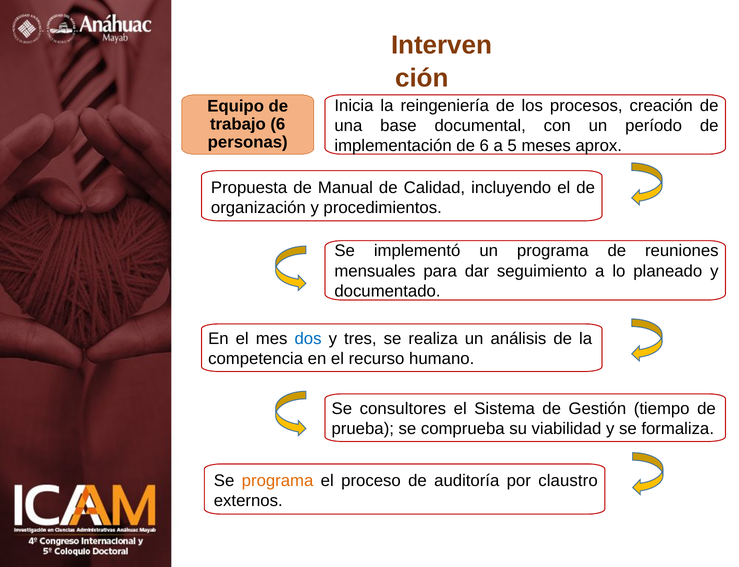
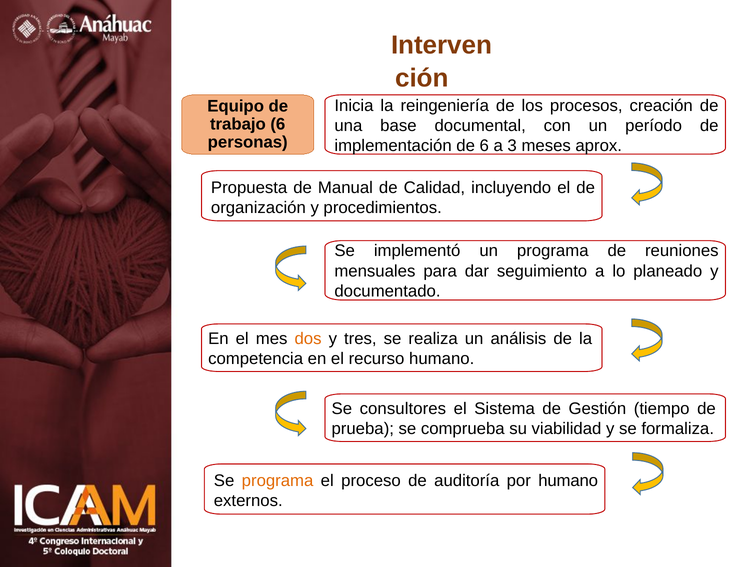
5: 5 -> 3
dos colour: blue -> orange
por claustro: claustro -> humano
